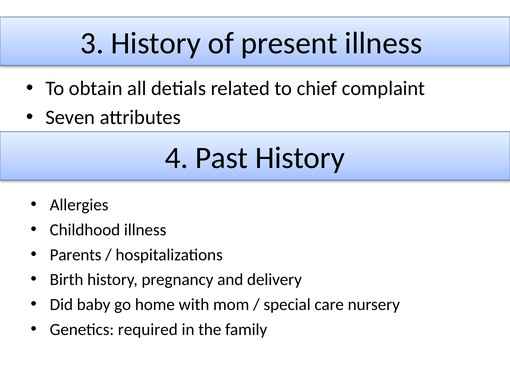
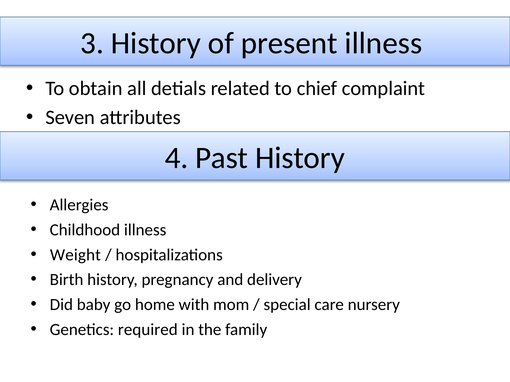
Parents: Parents -> Weight
